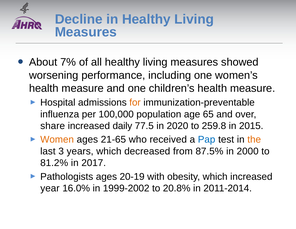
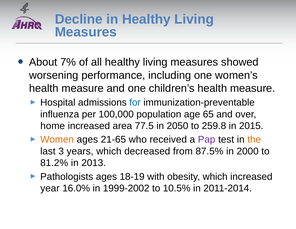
for colour: orange -> blue
share: share -> home
daily: daily -> area
2020: 2020 -> 2050
Pap colour: blue -> purple
2017: 2017 -> 2013
20-19: 20-19 -> 18-19
20.8%: 20.8% -> 10.5%
